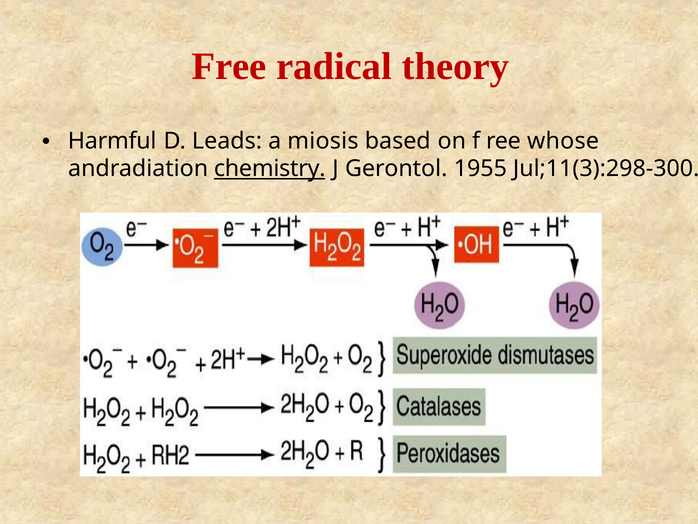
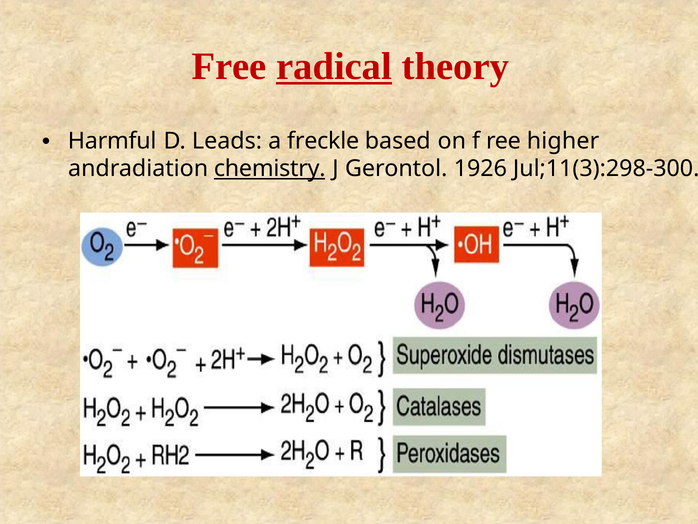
radical underline: none -> present
miosis: miosis -> freckle
whose: whose -> higher
1955: 1955 -> 1926
